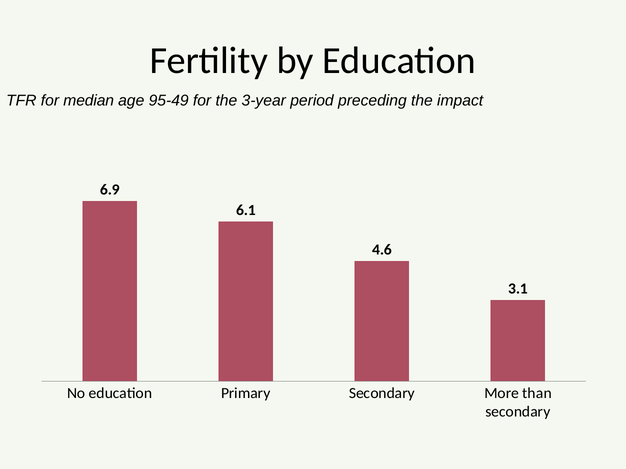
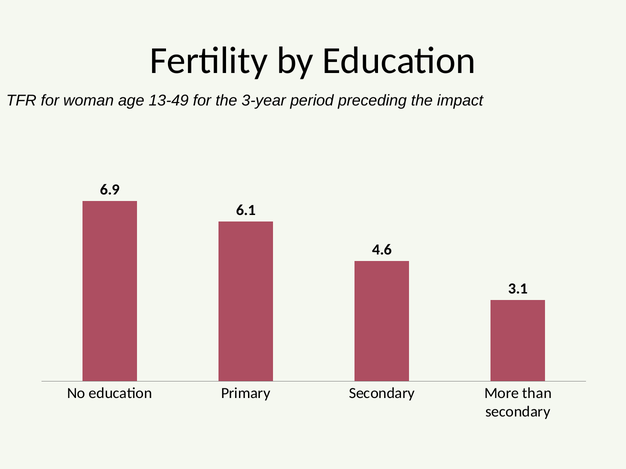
median: median -> woman
95-49: 95-49 -> 13-49
